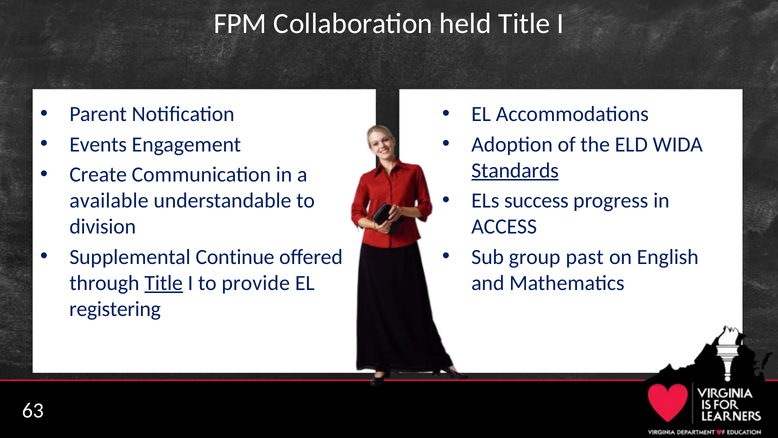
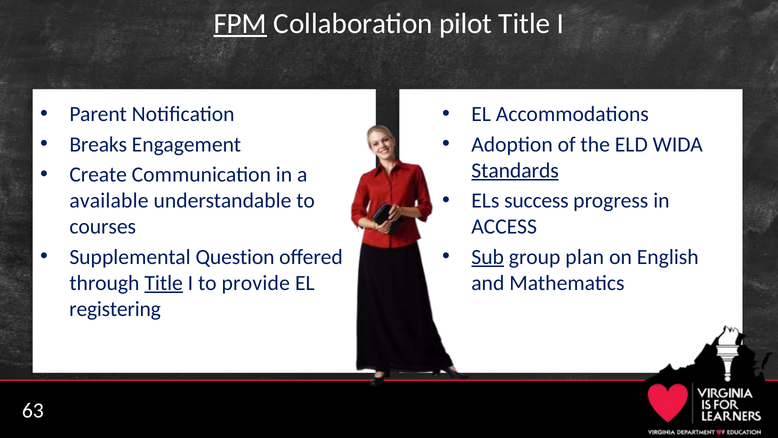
FPM underline: none -> present
held: held -> pilot
Events: Events -> Breaks
division: division -> courses
Continue: Continue -> Question
Sub underline: none -> present
past: past -> plan
